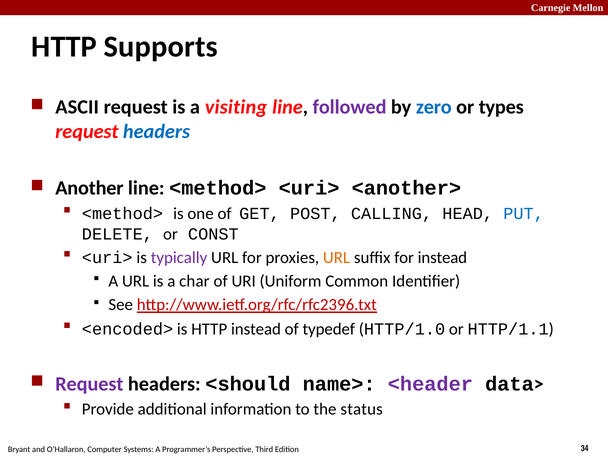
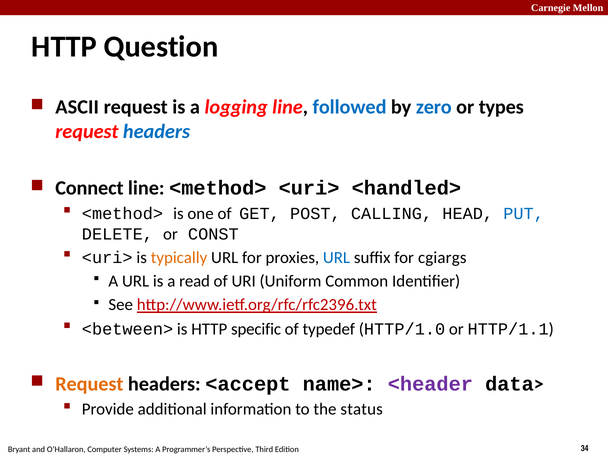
Supports: Supports -> Question
visiting: visiting -> logging
followed colour: purple -> blue
Another: Another -> Connect
<another>: <another> -> <handled>
typically colour: purple -> orange
URL at (337, 258) colour: orange -> blue
for instead: instead -> cgiargs
char: char -> read
<encoded>: <encoded> -> <between>
HTTP instead: instead -> specific
Request at (89, 384) colour: purple -> orange
<should: <should -> <accept
